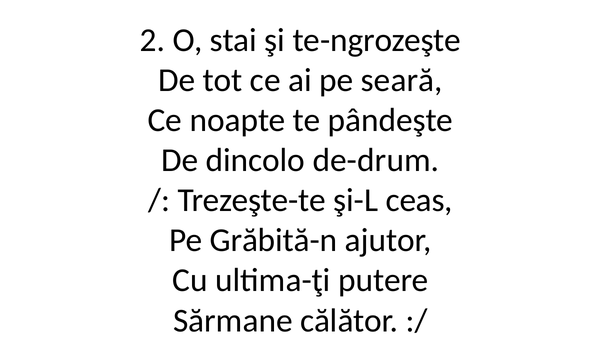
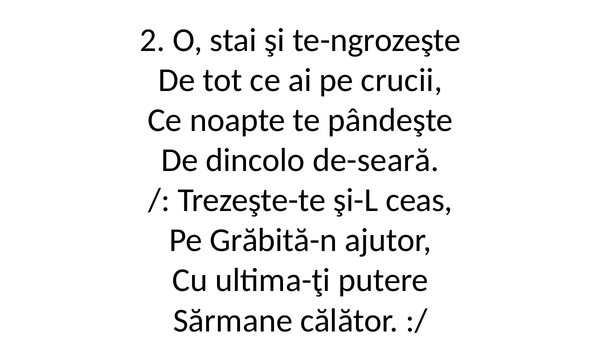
seară: seară -> crucii
de-drum: de-drum -> de-seară
